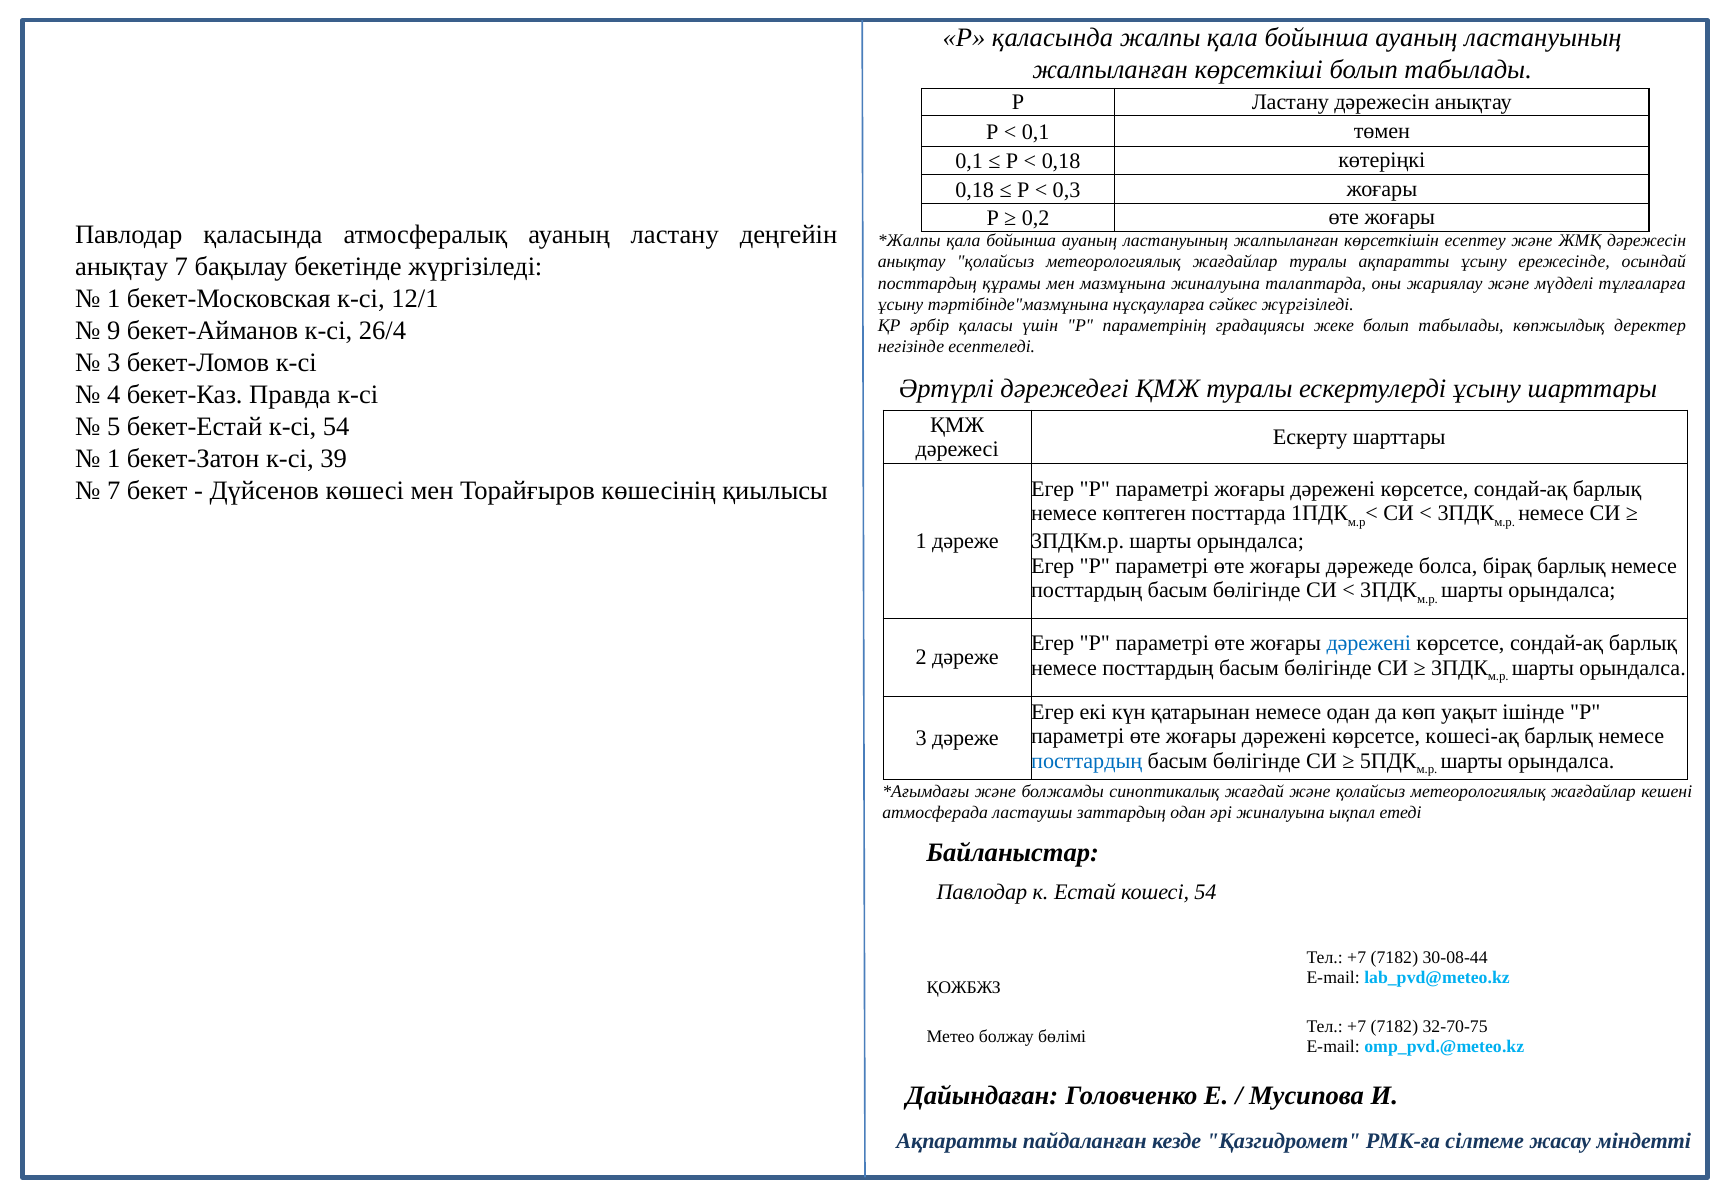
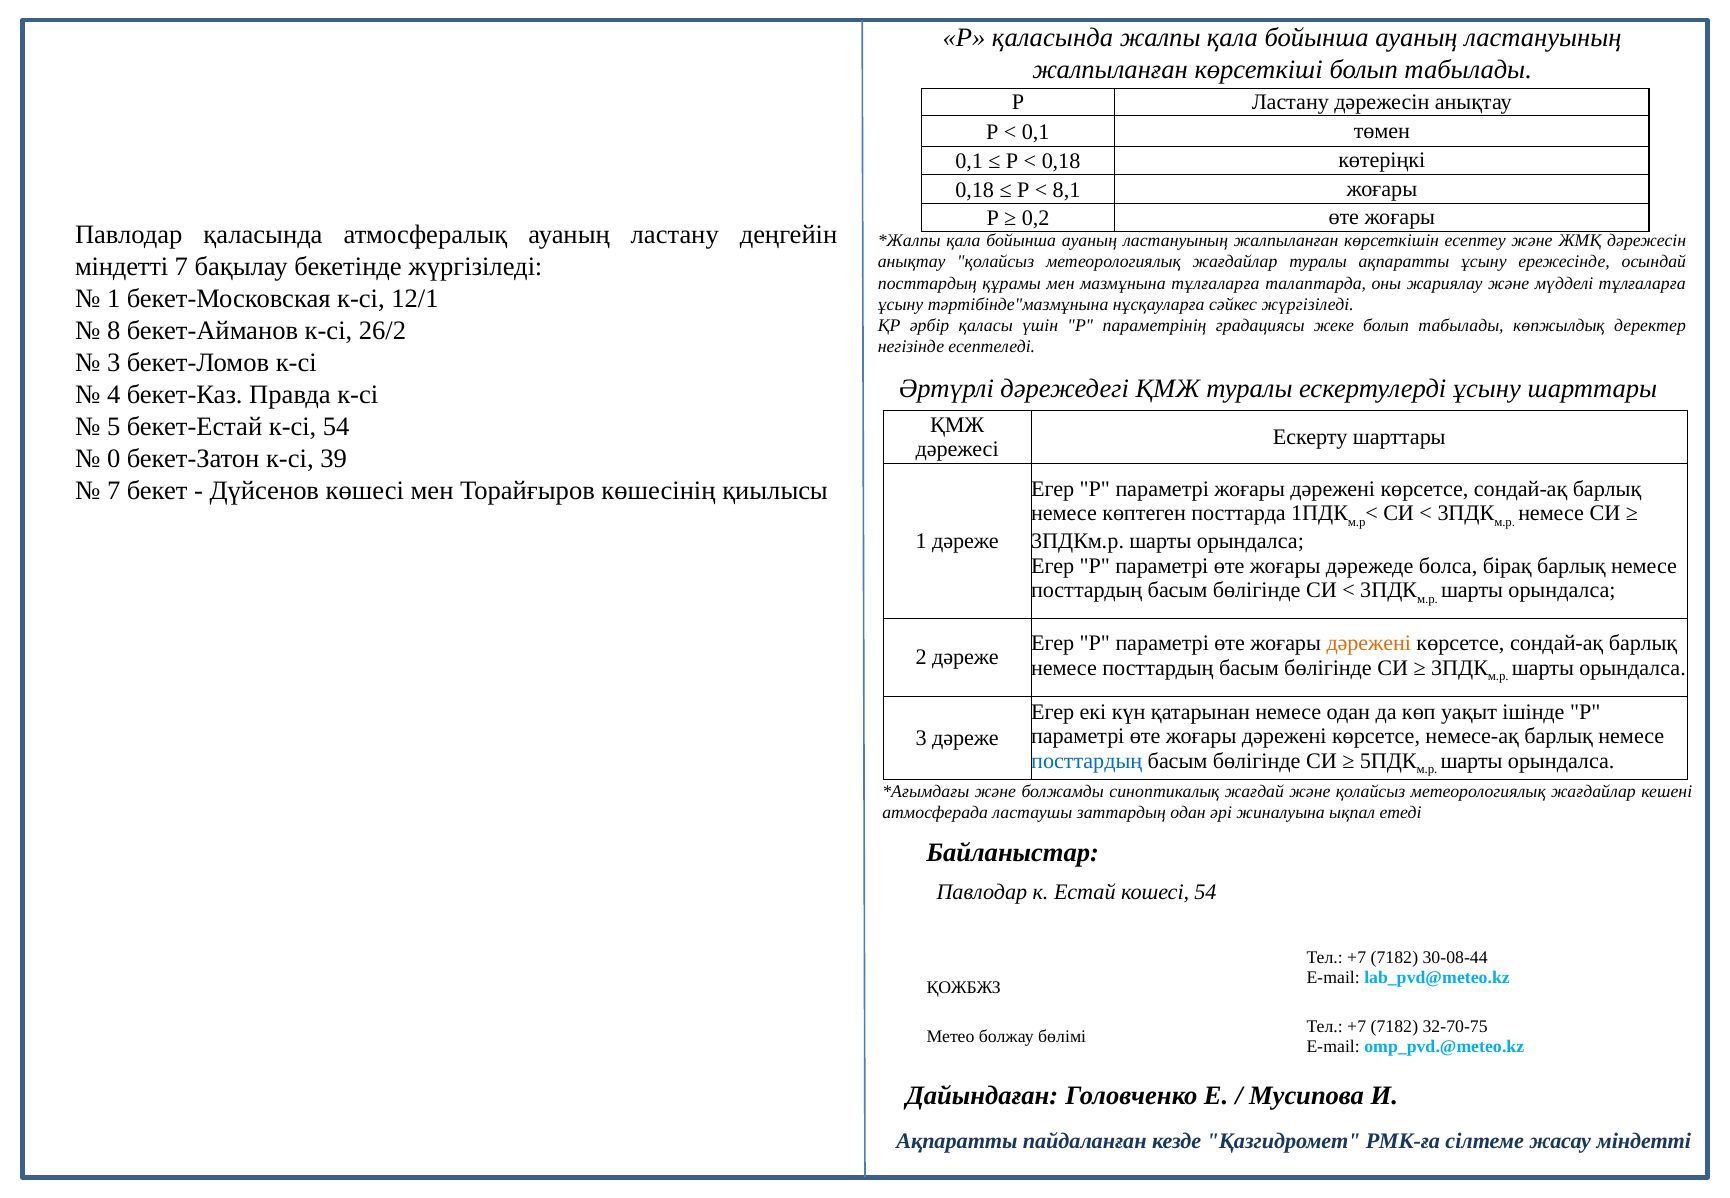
0,3: 0,3 -> 8,1
анықтау at (122, 267): анықтау -> міндетті
мазмұнына жиналуына: жиналуына -> тұлғаларға
9: 9 -> 8
26/4: 26/4 -> 26/2
1 at (114, 458): 1 -> 0
дәрежені at (1369, 643) colour: blue -> orange
кошесi-ақ: кошесi-ақ -> немесе-ақ
